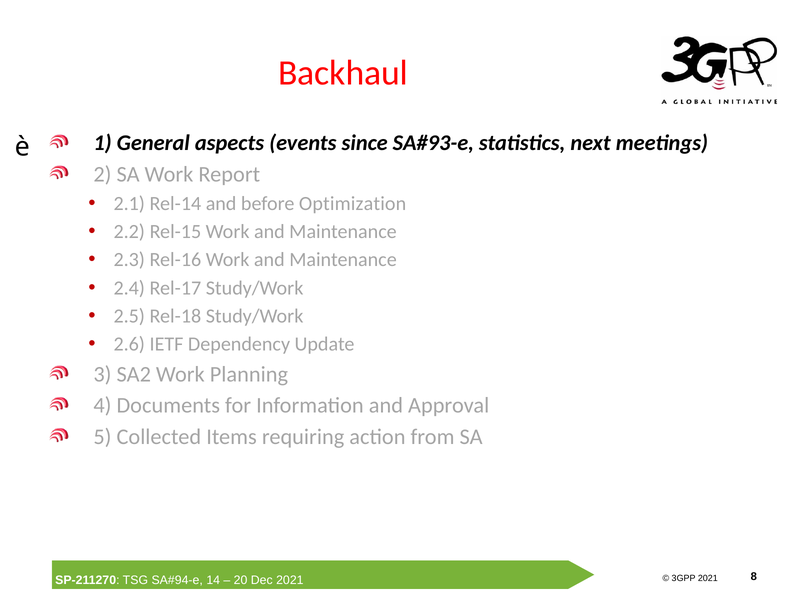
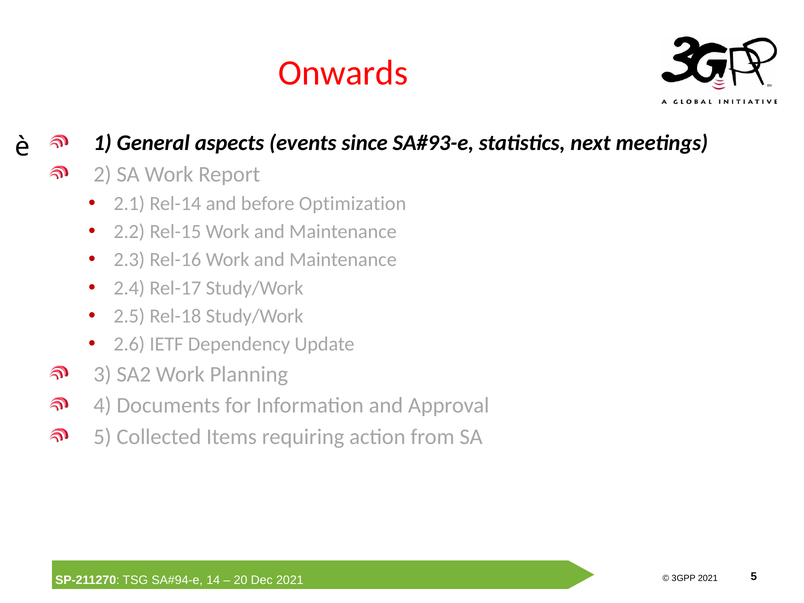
Backhaul: Backhaul -> Onwards
8 at (754, 576): 8 -> 5
